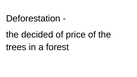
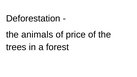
decided: decided -> animals
